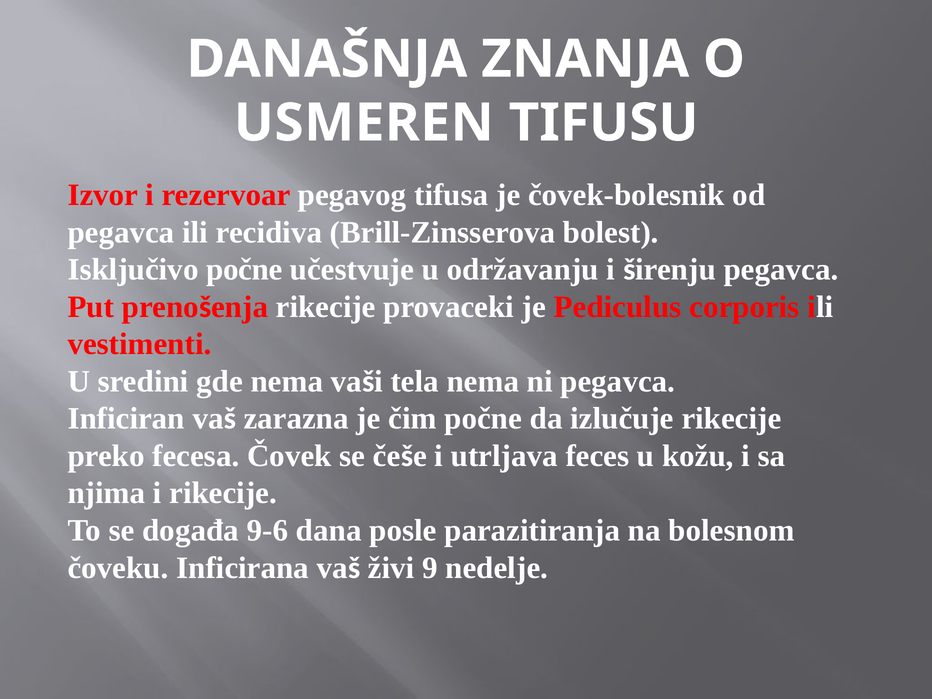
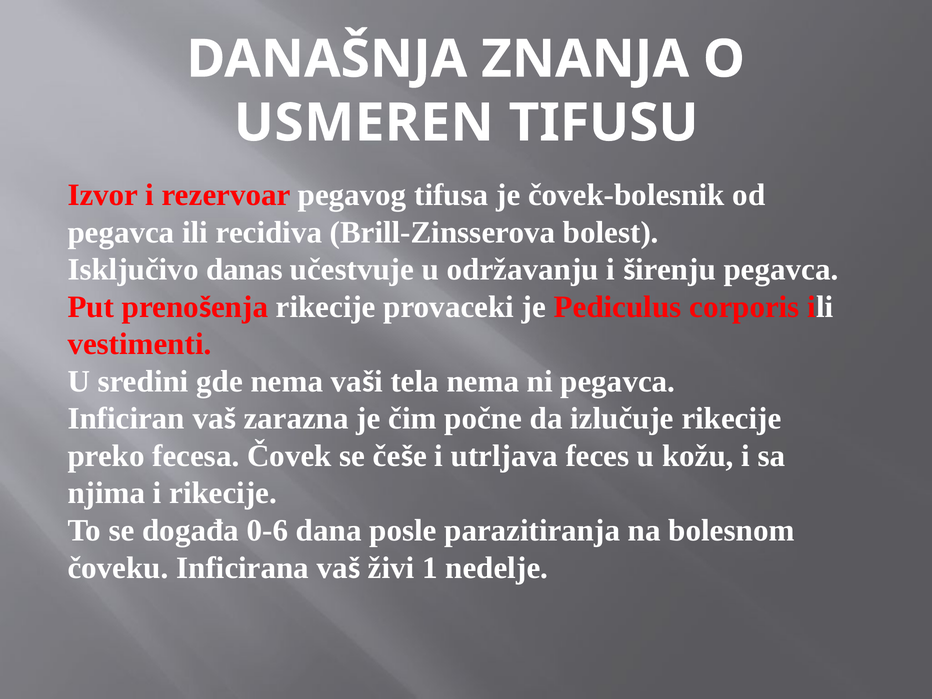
Isključivo počne: počne -> danas
9-6: 9-6 -> 0-6
9: 9 -> 1
